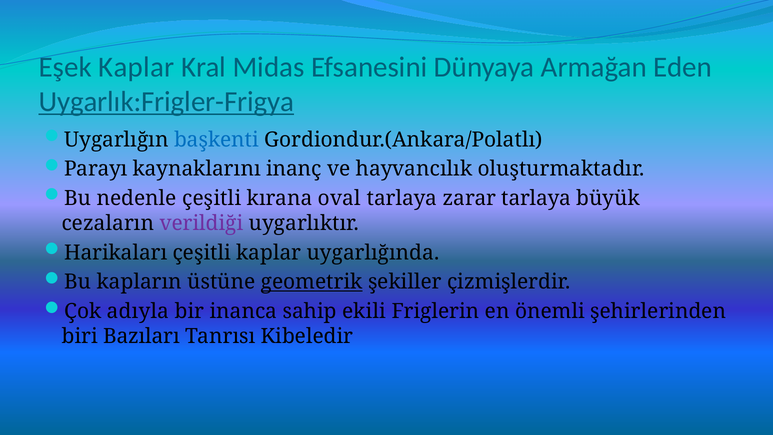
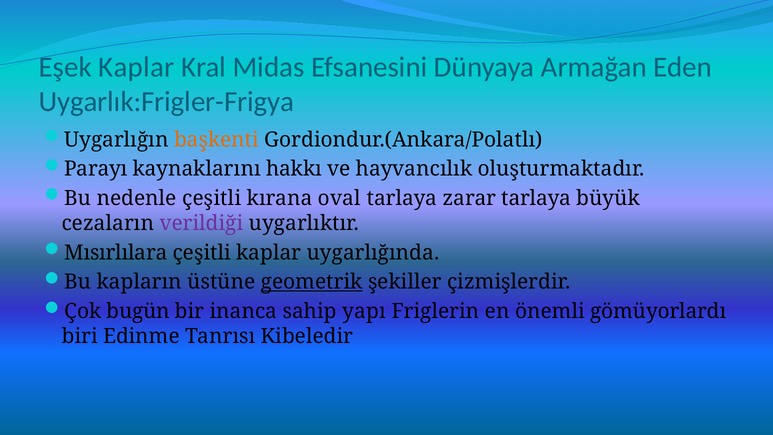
Uygarlık:Frigler-Frigya underline: present -> none
başkenti colour: blue -> orange
inanç: inanç -> hakkı
Harikaları: Harikaları -> Mısırlılara
adıyla: adıyla -> bugün
ekili: ekili -> yapı
şehirlerinden: şehirlerinden -> gömüyorlardı
Bazıları: Bazıları -> Edinme
